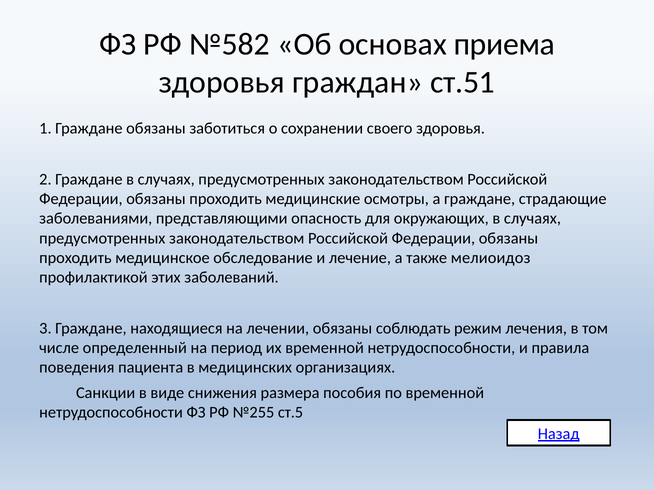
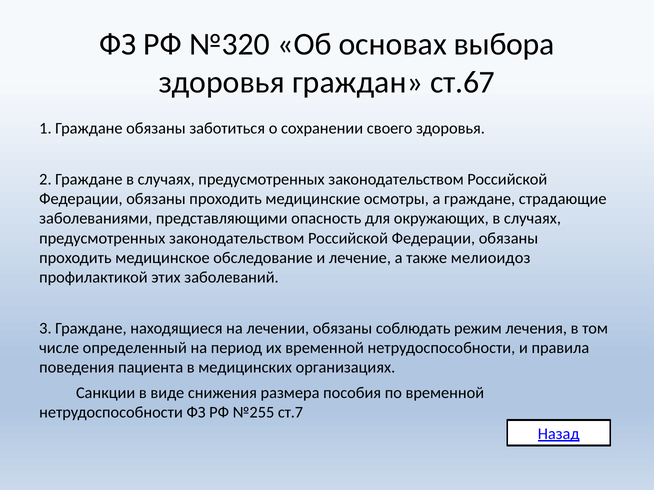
№582: №582 -> №320
приема: приема -> выбора
ст.51: ст.51 -> ст.67
ст.5: ст.5 -> ст.7
